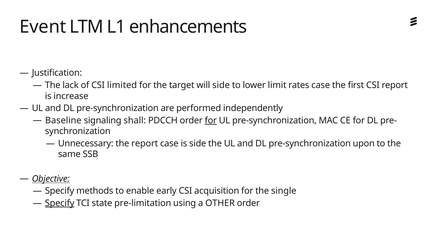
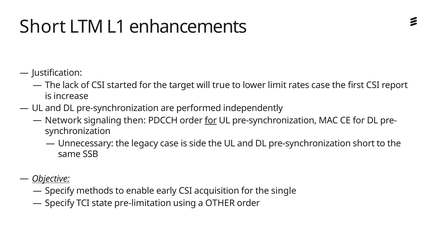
Event at (43, 27): Event -> Short
limited: limited -> started
will side: side -> true
Baseline: Baseline -> Network
shall: shall -> then
the report: report -> legacy
pre-synchronization upon: upon -> short
Specify at (60, 203) underline: present -> none
